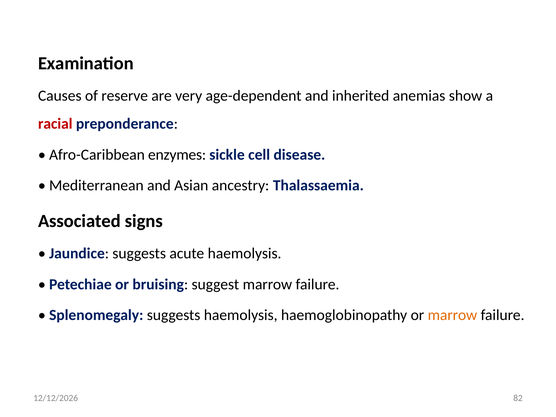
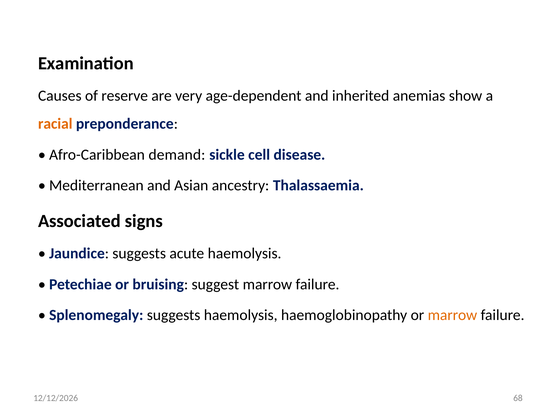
racial colour: red -> orange
enzymes: enzymes -> demand
82: 82 -> 68
